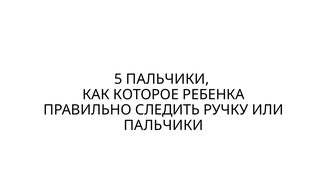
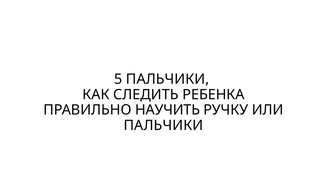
КОТОРОЕ: КОТОРОЕ -> СЛЕДИТЬ
СЛЕДИТЬ: СЛЕДИТЬ -> НАУЧИТЬ
